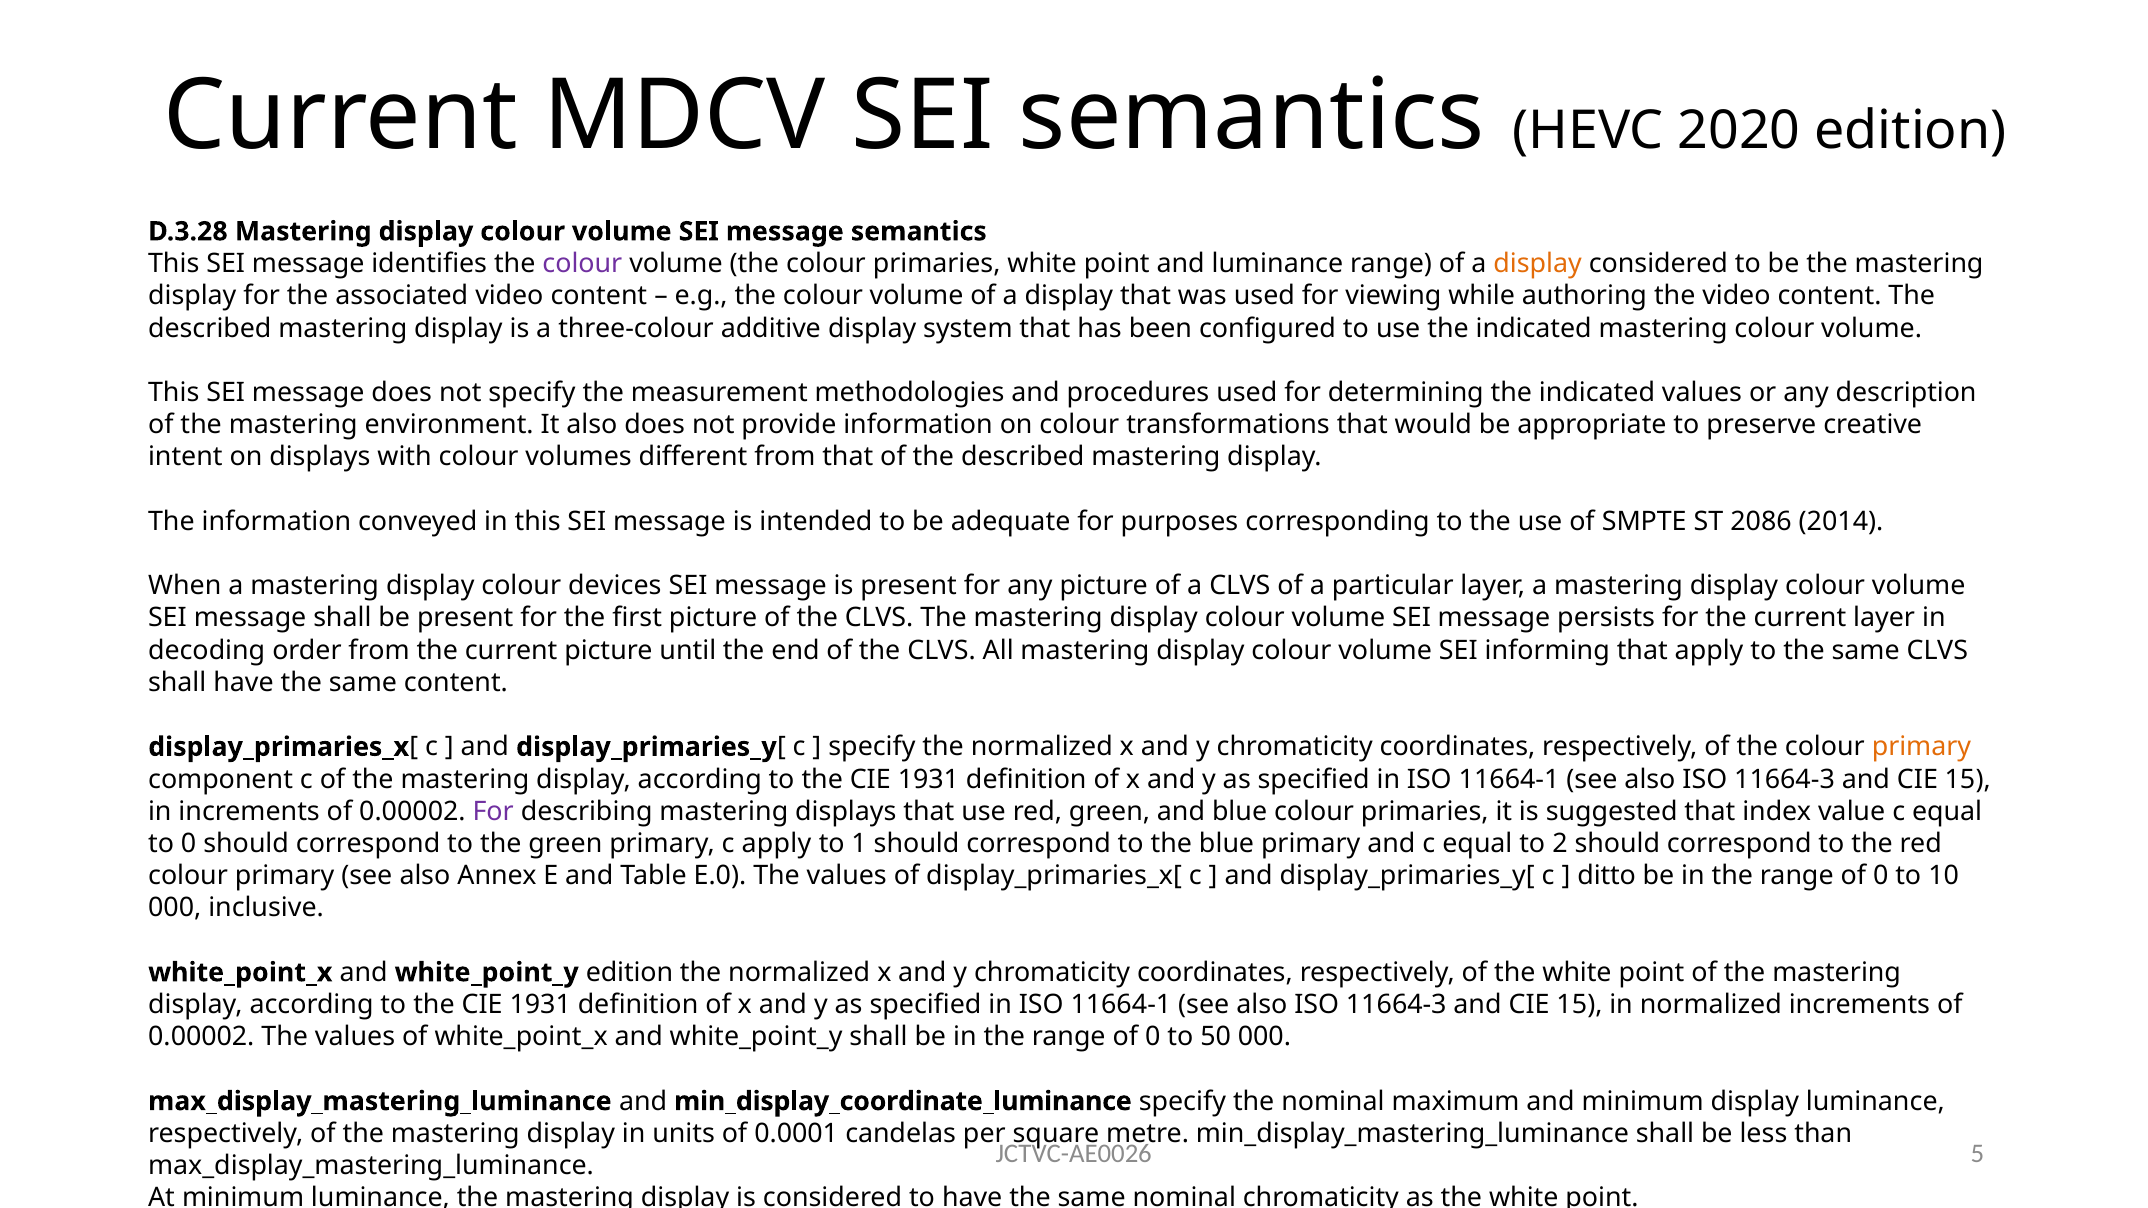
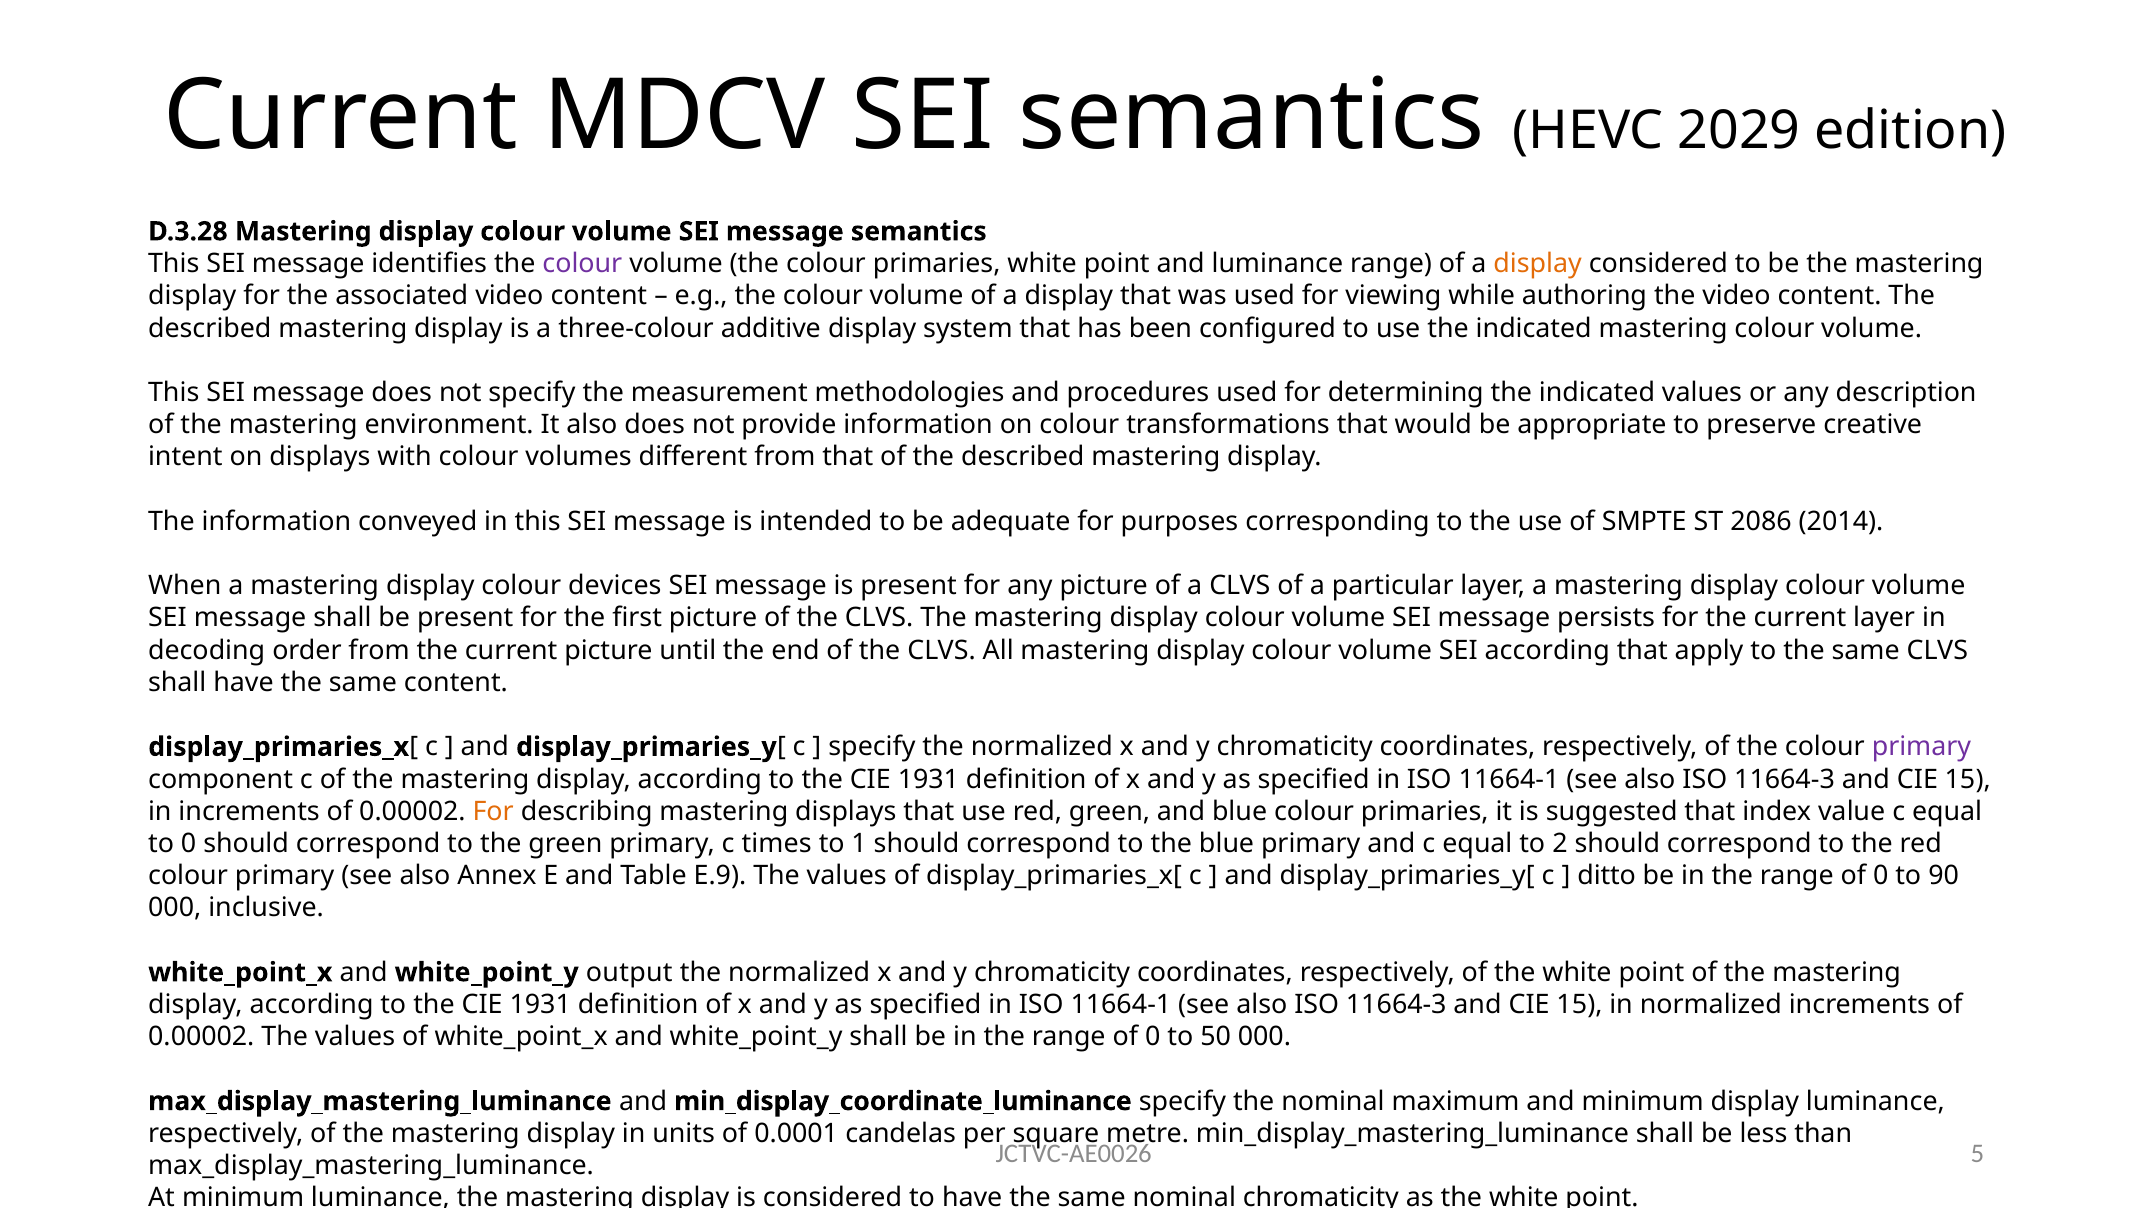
2020: 2020 -> 2029
SEI informing: informing -> according
primary at (1921, 747) colour: orange -> purple
For at (493, 812) colour: purple -> orange
c apply: apply -> times
E.0: E.0 -> E.9
10: 10 -> 90
white_point_y edition: edition -> output
